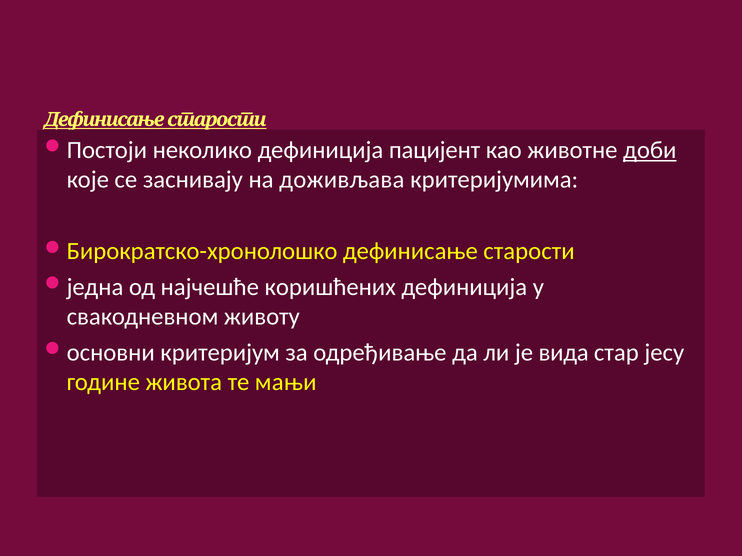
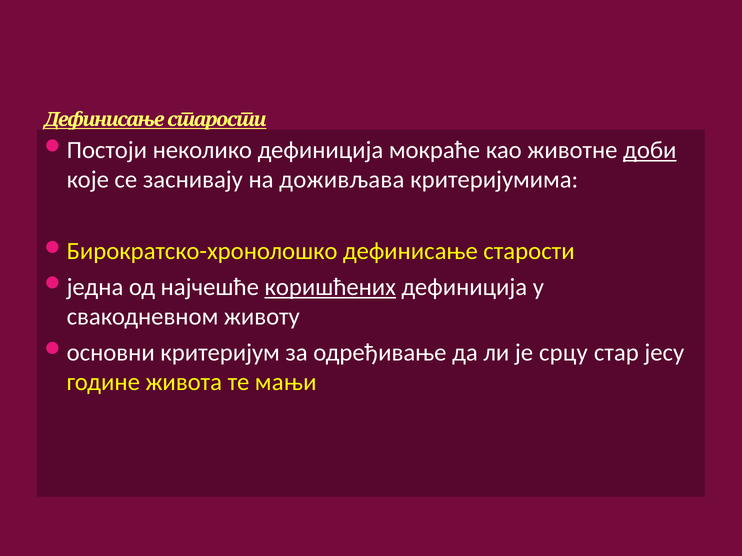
пацијент: пацијент -> мокраће
коришћених underline: none -> present
вида: вида -> срцу
